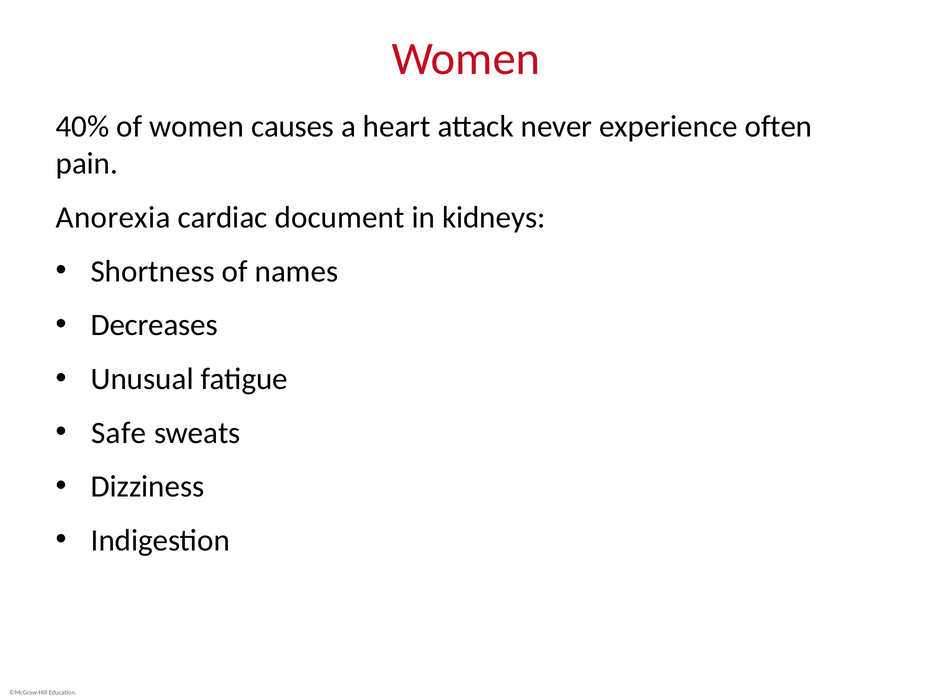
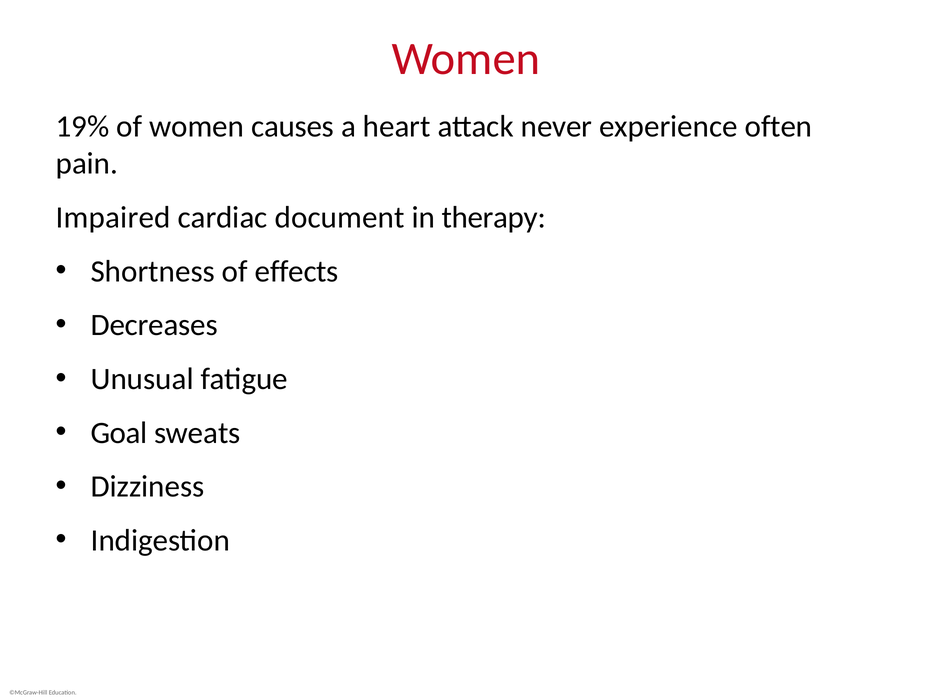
40%: 40% -> 19%
Anorexia: Anorexia -> Impaired
kidneys: kidneys -> therapy
names: names -> effects
Safe: Safe -> Goal
